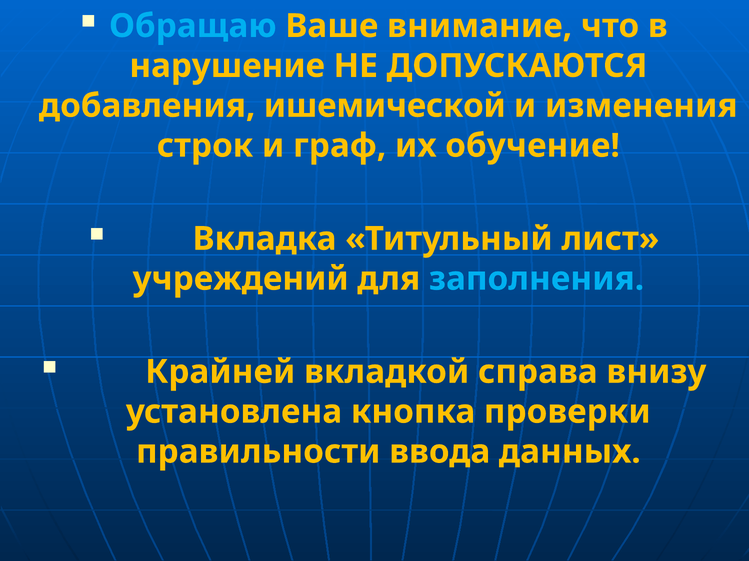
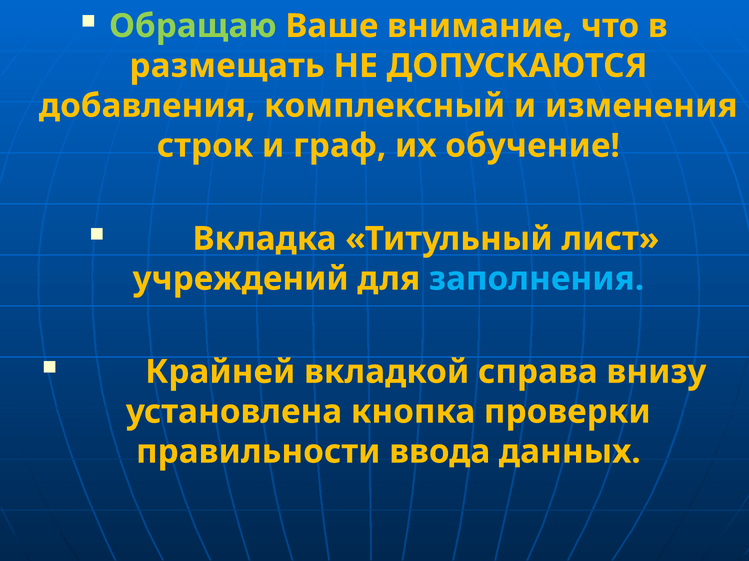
Обращаю colour: light blue -> light green
нарушение: нарушение -> размещать
ишемической: ишемической -> комплексный
